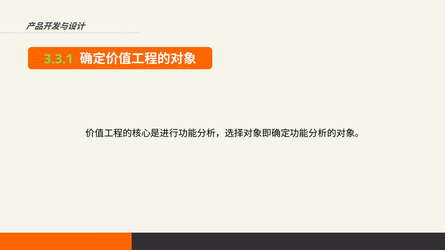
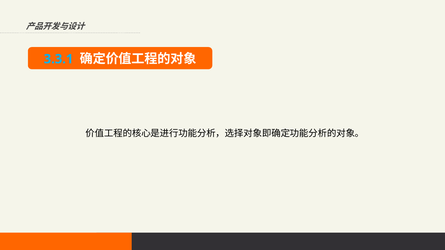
3.3.1 colour: light green -> light blue
